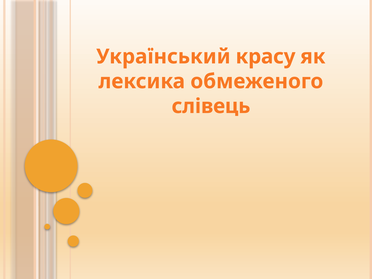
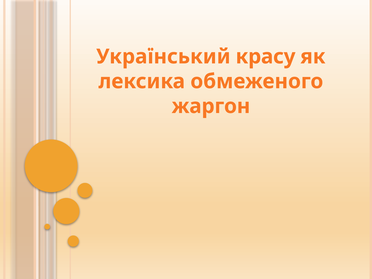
слівець: слівець -> жаргон
